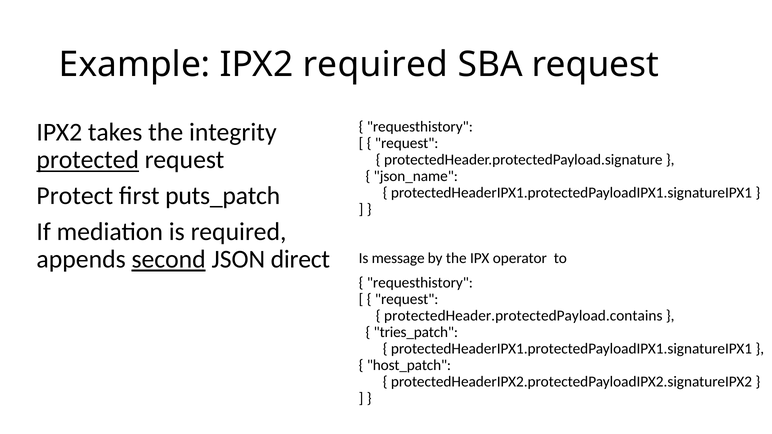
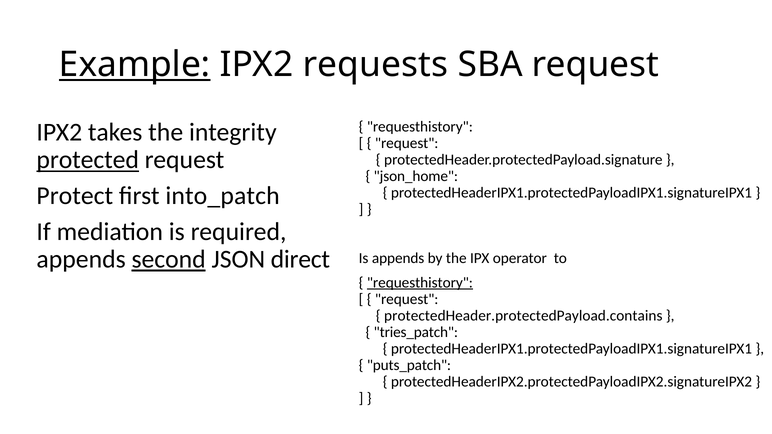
Example underline: none -> present
IPX2 required: required -> requests
json_name: json_name -> json_home
puts_patch: puts_patch -> into_patch
Is message: message -> appends
requesthistory at (420, 283) underline: none -> present
host_patch: host_patch -> puts_patch
